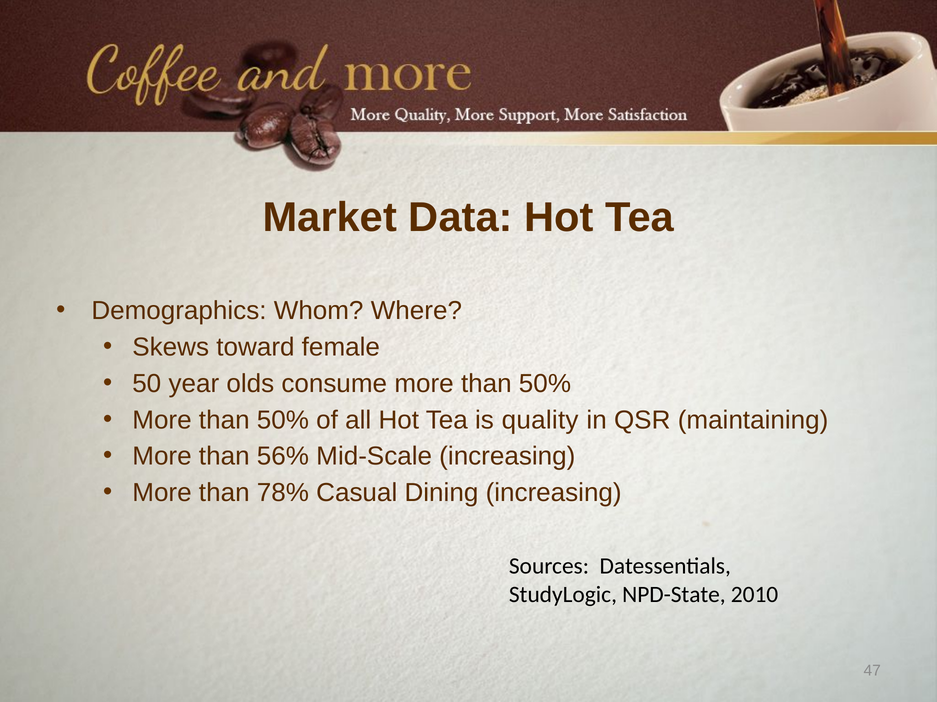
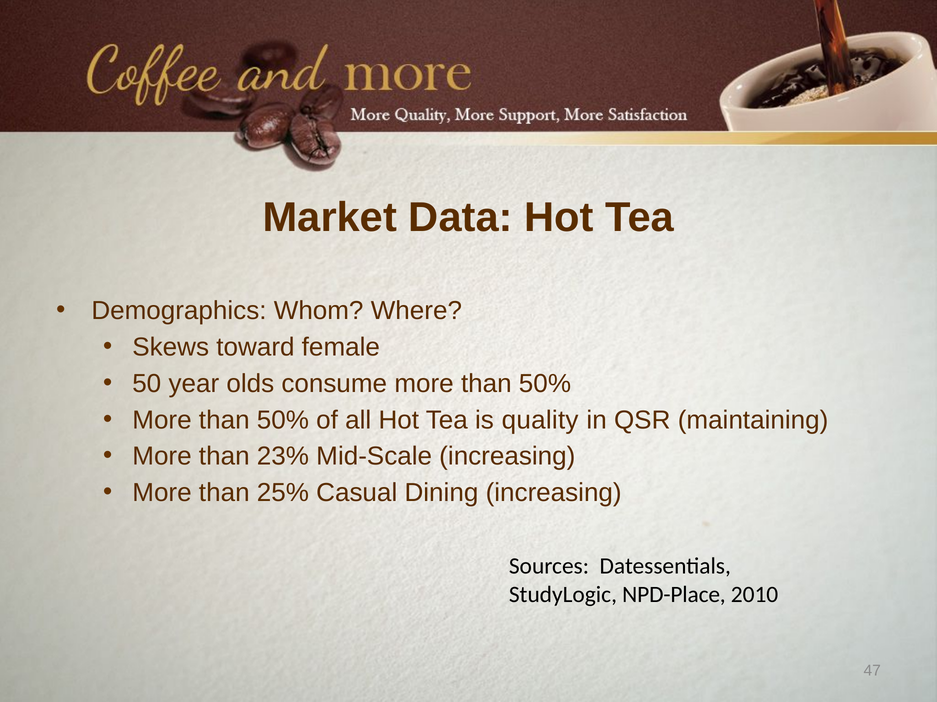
56%: 56% -> 23%
78%: 78% -> 25%
NPD-State: NPD-State -> NPD-Place
